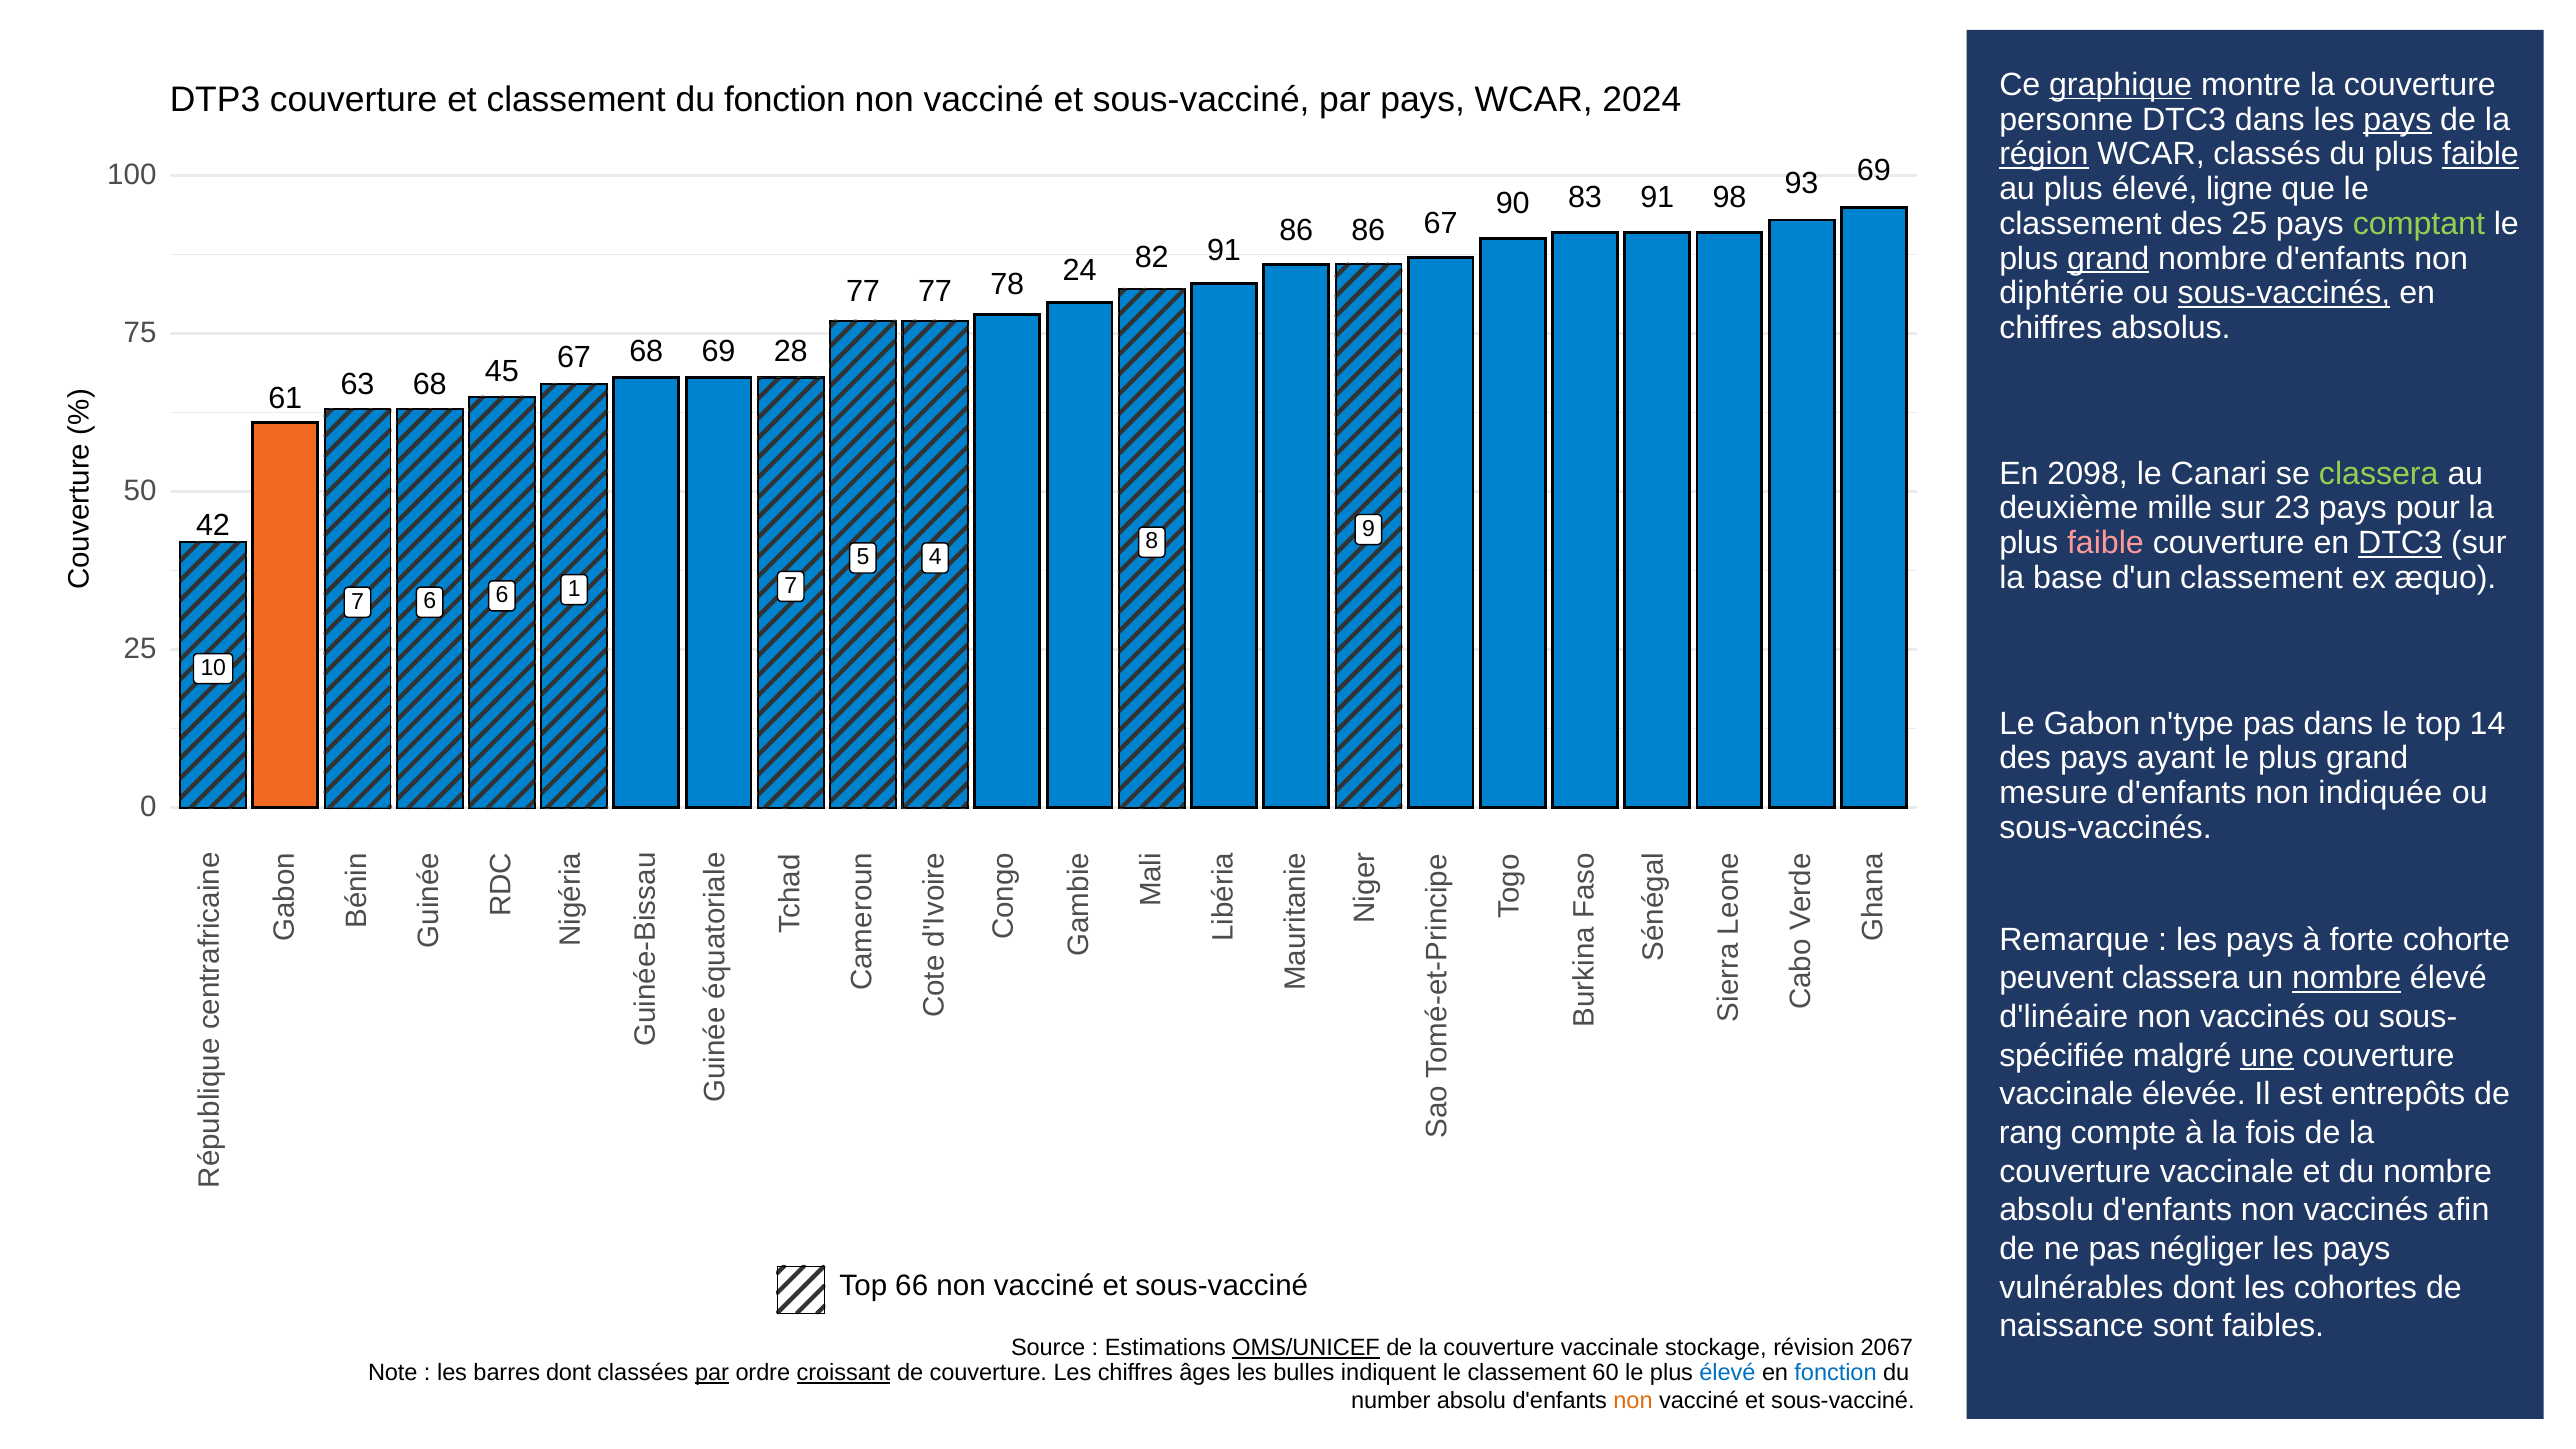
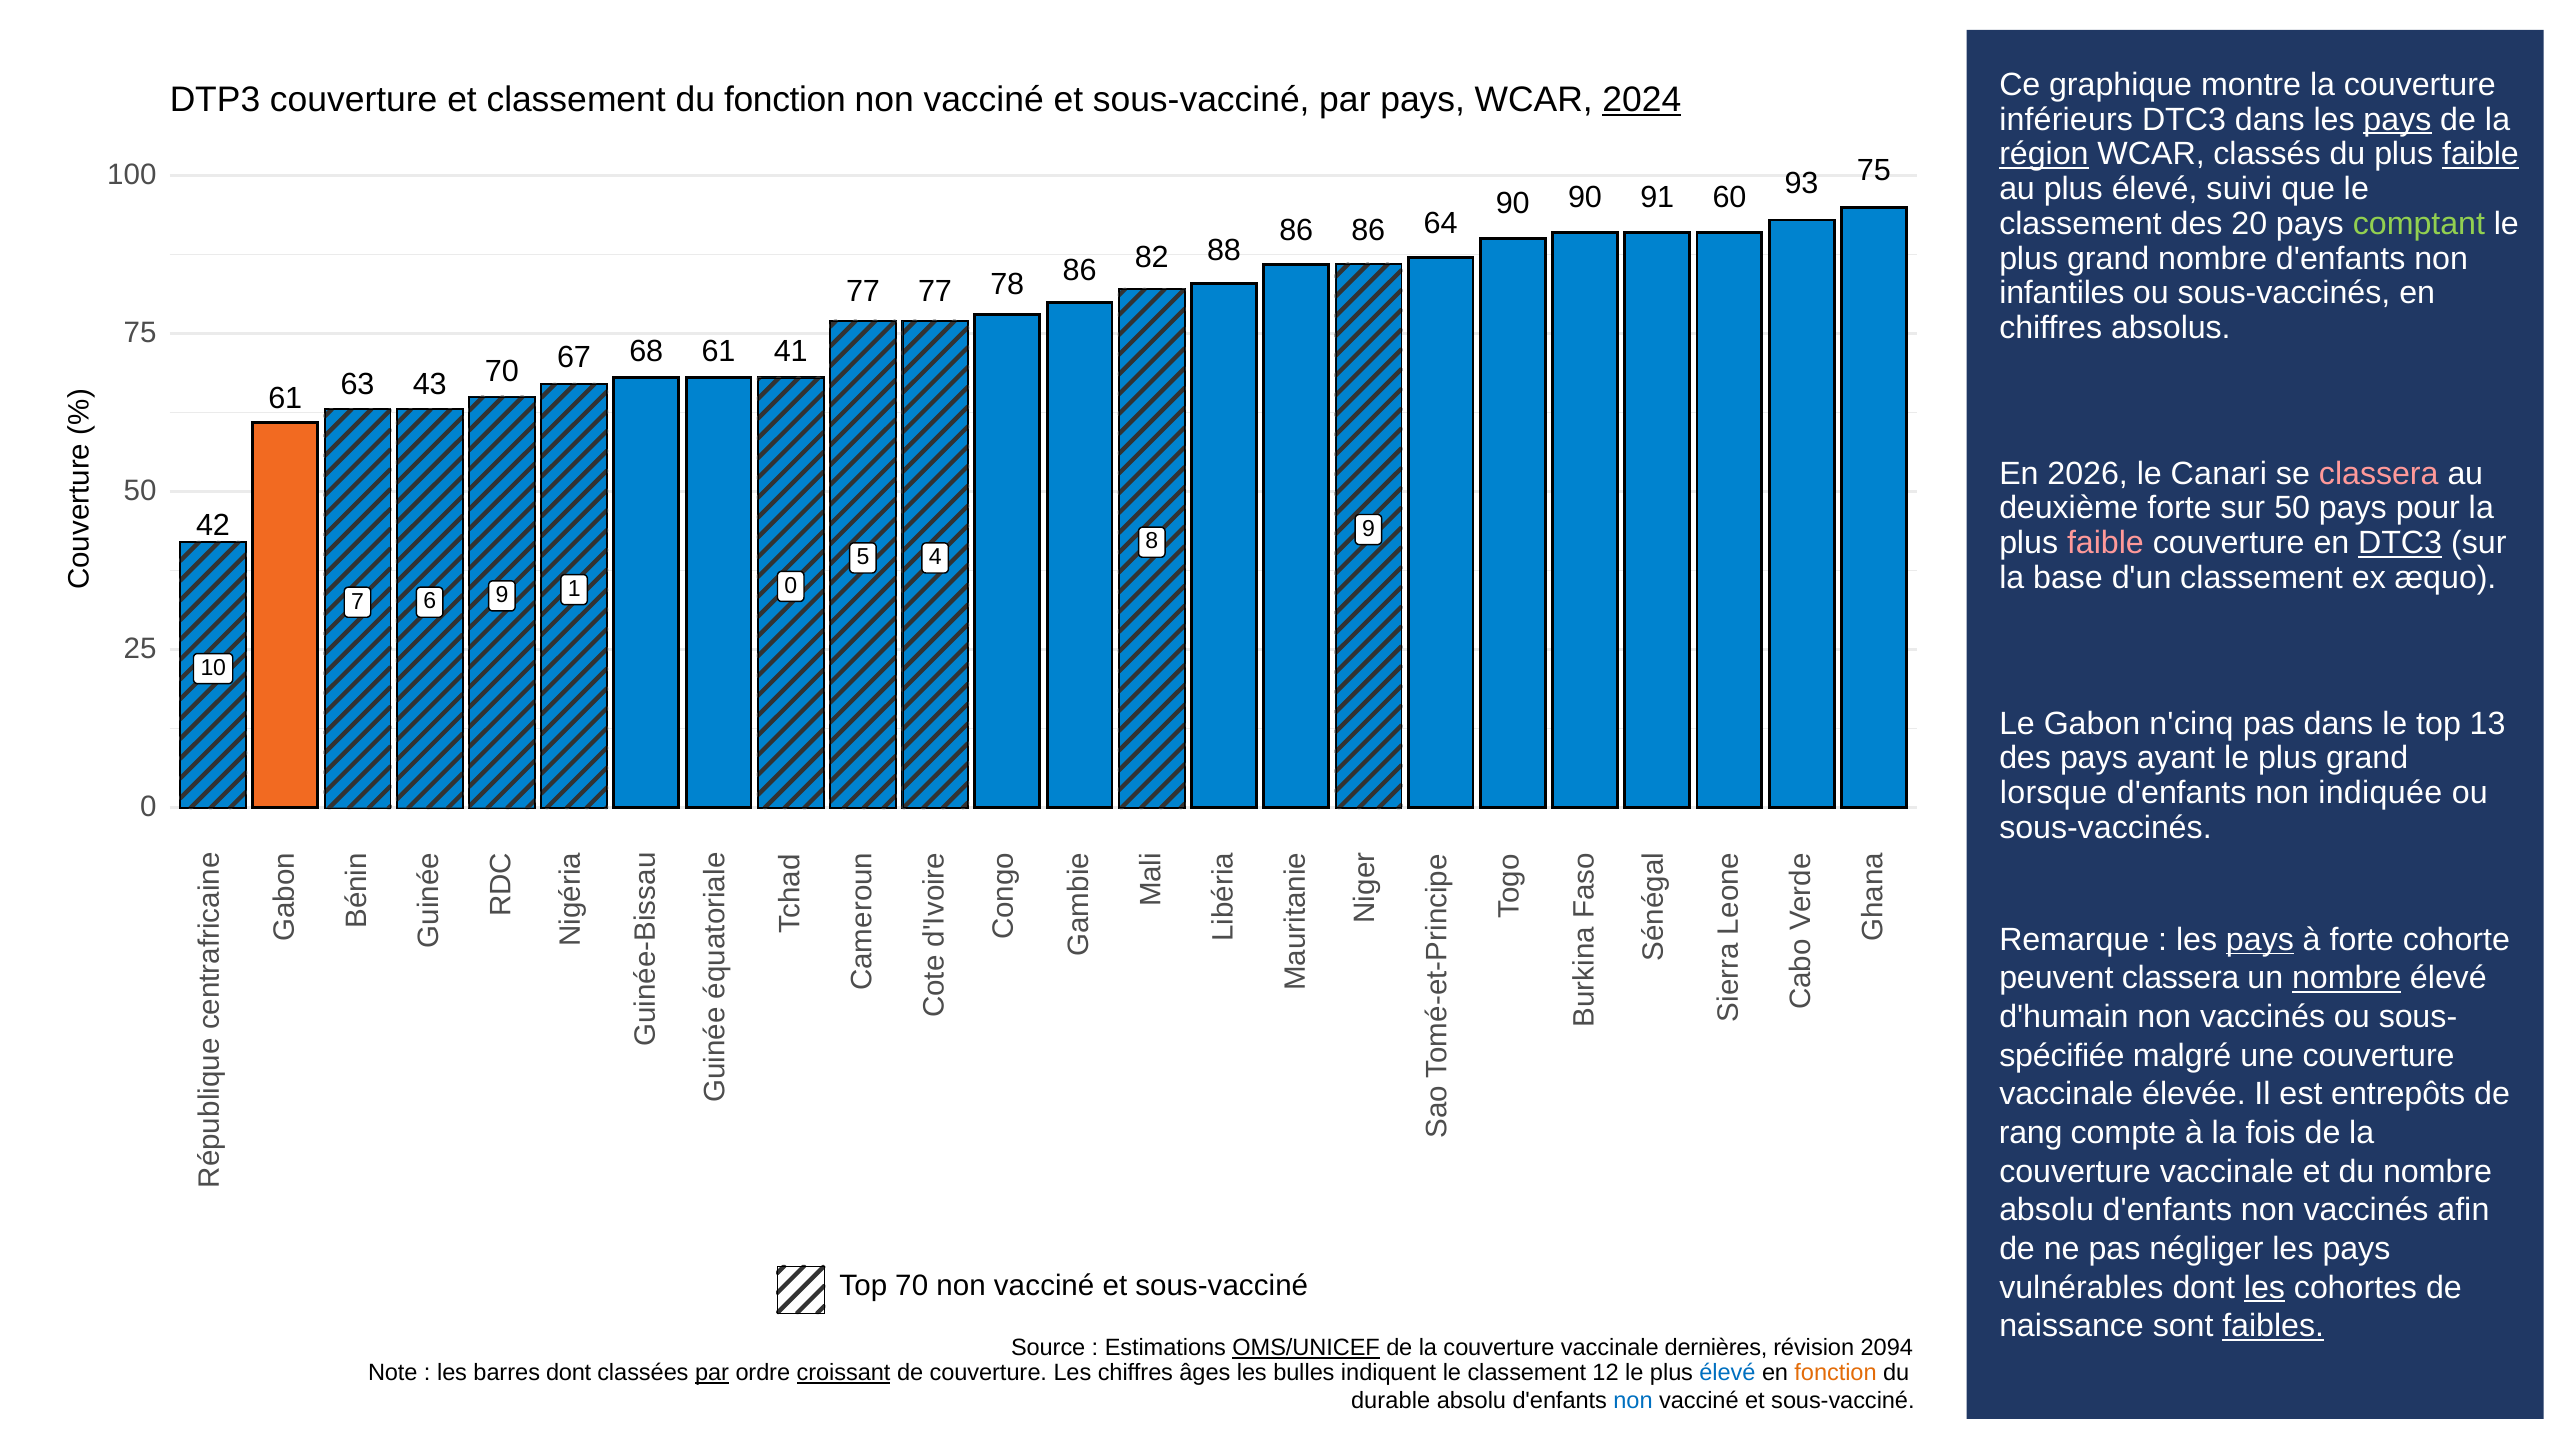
graphique underline: present -> none
2024 at (1642, 100) underline: none -> present
personne: personne -> inférieurs
ligne: ligne -> suivi
90 83: 83 -> 90
98: 98 -> 60
93 69: 69 -> 75
des 25: 25 -> 20
86 67: 67 -> 64
grand at (2108, 258) underline: present -> none
78 24: 24 -> 86
82 91: 91 -> 88
diphtérie: diphtérie -> infantiles
sous-vaccinés at (2284, 293) underline: present -> none
68 69: 69 -> 61
63 45: 45 -> 70
28: 28 -> 41
61 68: 68 -> 43
2098: 2098 -> 2026
classera at (2379, 474) colour: light green -> pink
deuxième mille: mille -> forte
sur 23: 23 -> 50
7 6: 6 -> 9
1 7: 7 -> 0
n'type: n'type -> n'cinq
14: 14 -> 13
mesure: mesure -> lorsque
pays at (2260, 940) underline: none -> present
d'linéaire: d'linéaire -> d'humain
une underline: present -> none
Top 66: 66 -> 70
les at (2264, 1287) underline: none -> present
faibles underline: none -> present
stockage: stockage -> dernières
2067: 2067 -> 2094
60: 60 -> 12
fonction at (1836, 1373) colour: blue -> orange
number: number -> durable
non at (1633, 1401) colour: orange -> blue
